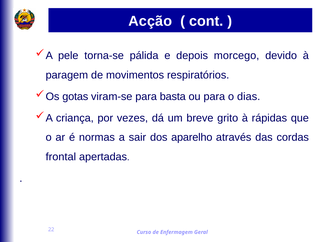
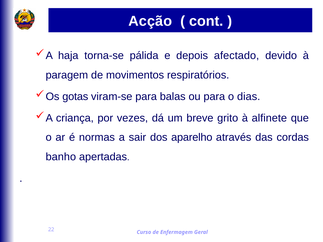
pele: pele -> haja
morcego: morcego -> afectado
basta: basta -> balas
rápidas: rápidas -> alfinete
frontal: frontal -> banho
